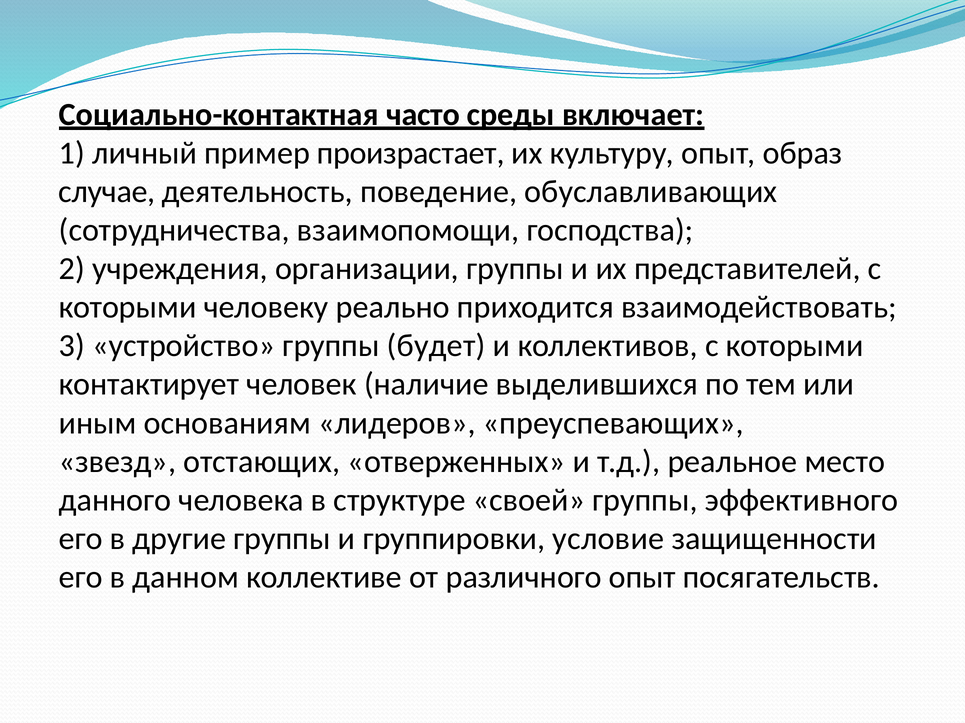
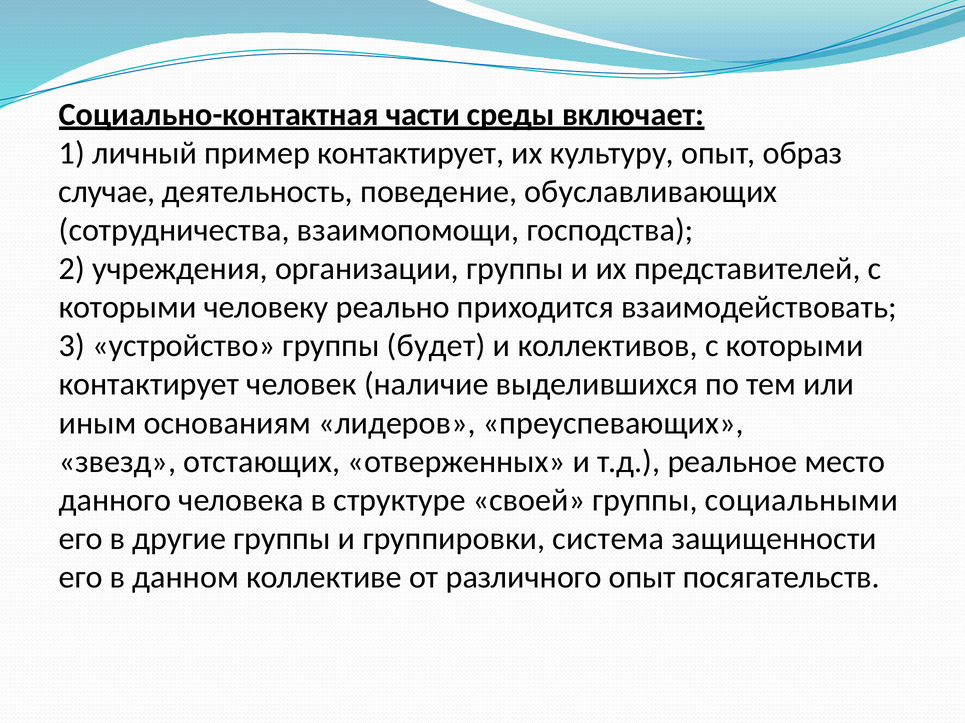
часто: часто -> части
пример произрастает: произрастает -> контактирует
эффективного: эффективного -> социальными
условие: условие -> система
